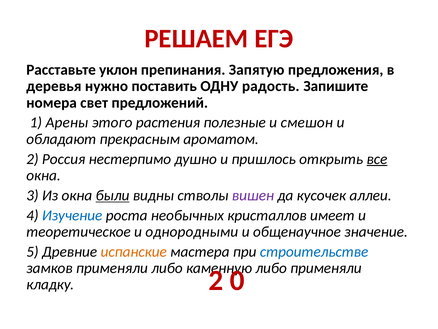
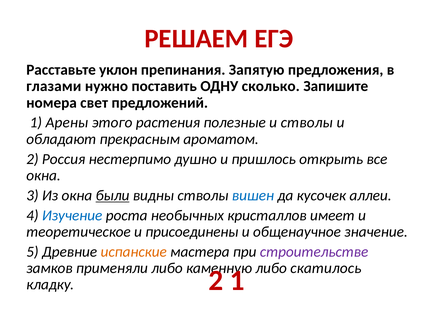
деревья: деревья -> глазами
радость: радость -> сколько
и смешон: смешон -> стволы
все underline: present -> none
вишен colour: purple -> blue
однородными: однородными -> присоединены
строительстве colour: blue -> purple
либо применяли: применяли -> скатилось
2 0: 0 -> 1
